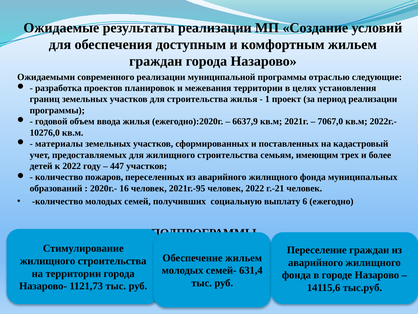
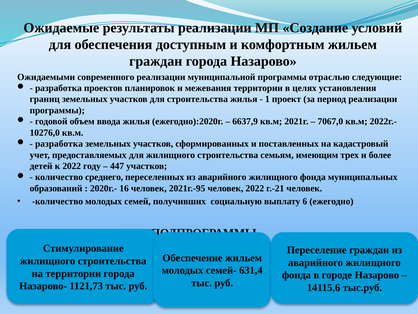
материалы at (59, 144): материалы -> разработка
пожаров: пожаров -> среднего
